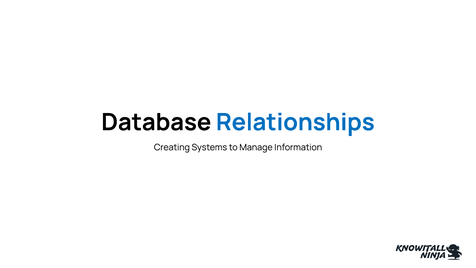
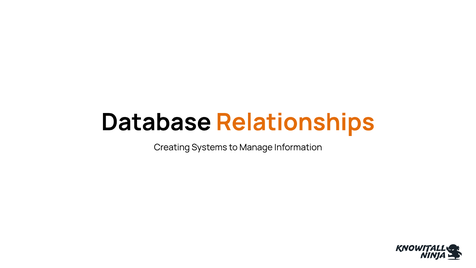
Relationships colour: blue -> orange
